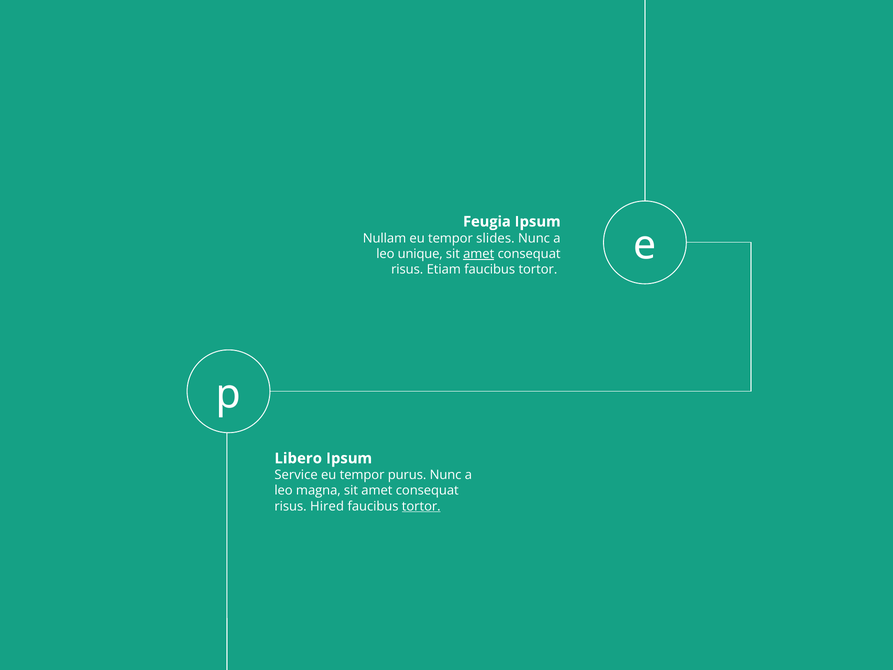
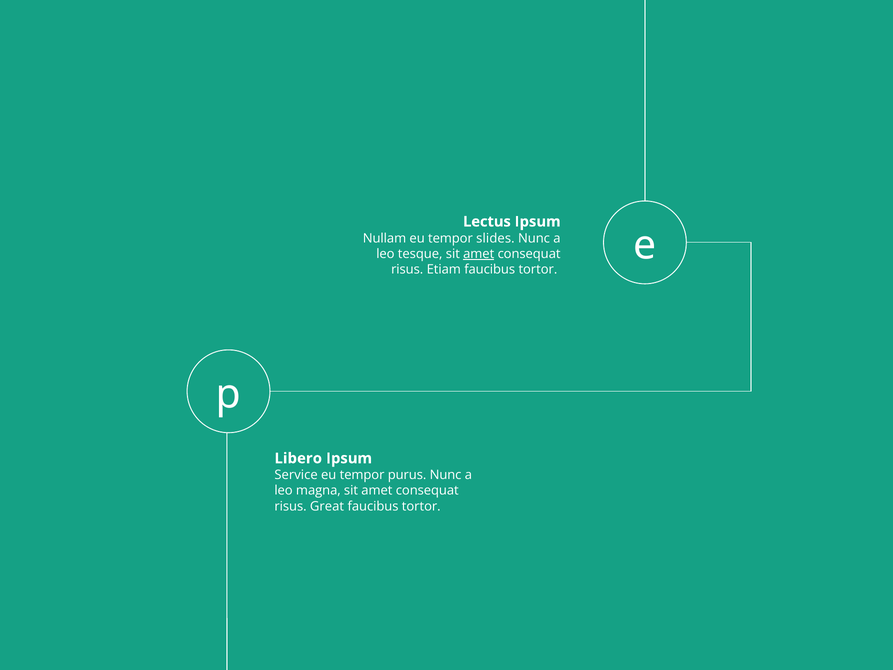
Feugia: Feugia -> Lectus
unique: unique -> tesque
Hired: Hired -> Great
tortor at (421, 506) underline: present -> none
